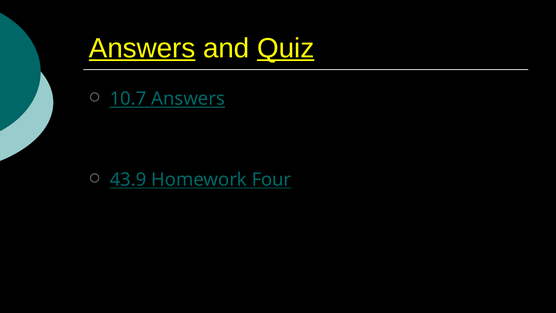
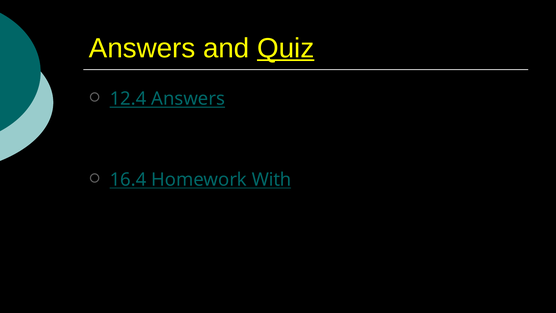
Answers at (142, 48) underline: present -> none
10.7: 10.7 -> 12.4
43.9: 43.9 -> 16.4
Four: Four -> With
